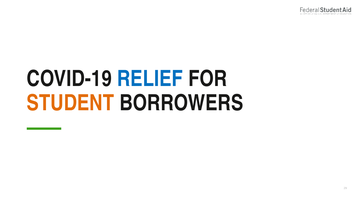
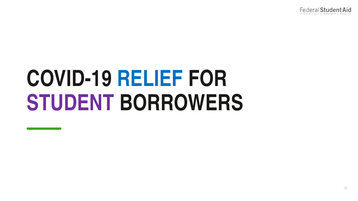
STUDENT colour: orange -> purple
